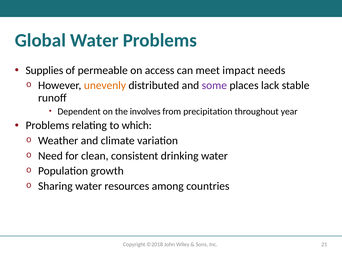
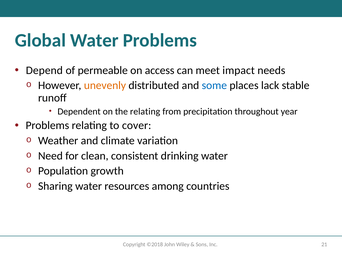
Supplies: Supplies -> Depend
some colour: purple -> blue
the involves: involves -> relating
which: which -> cover
